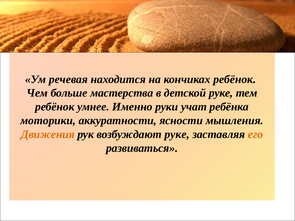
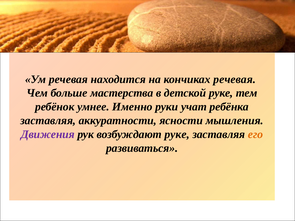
кончиках ребёнок: ребёнок -> речевая
моторики at (48, 121): моторики -> заставляя
Движения colour: orange -> purple
